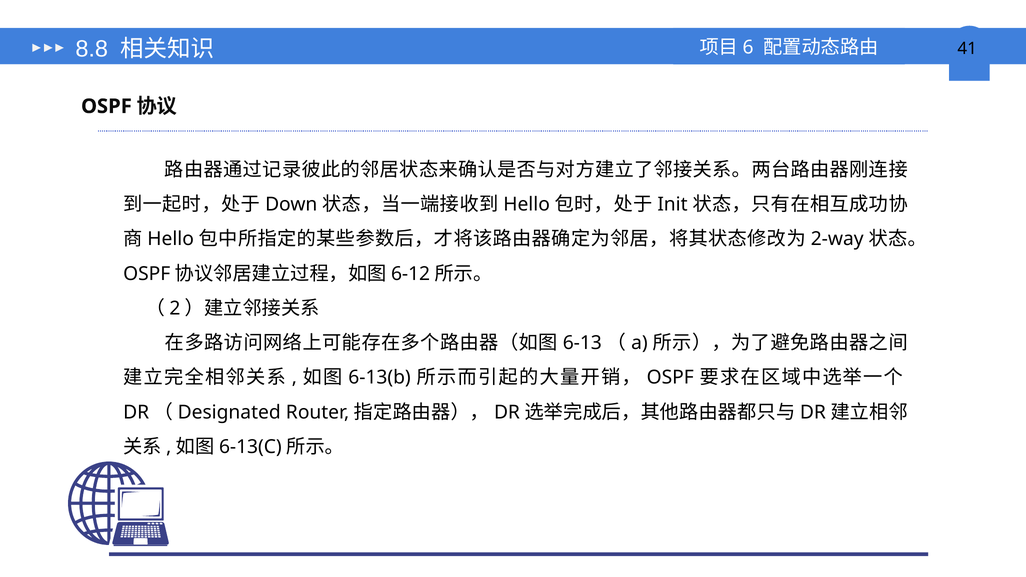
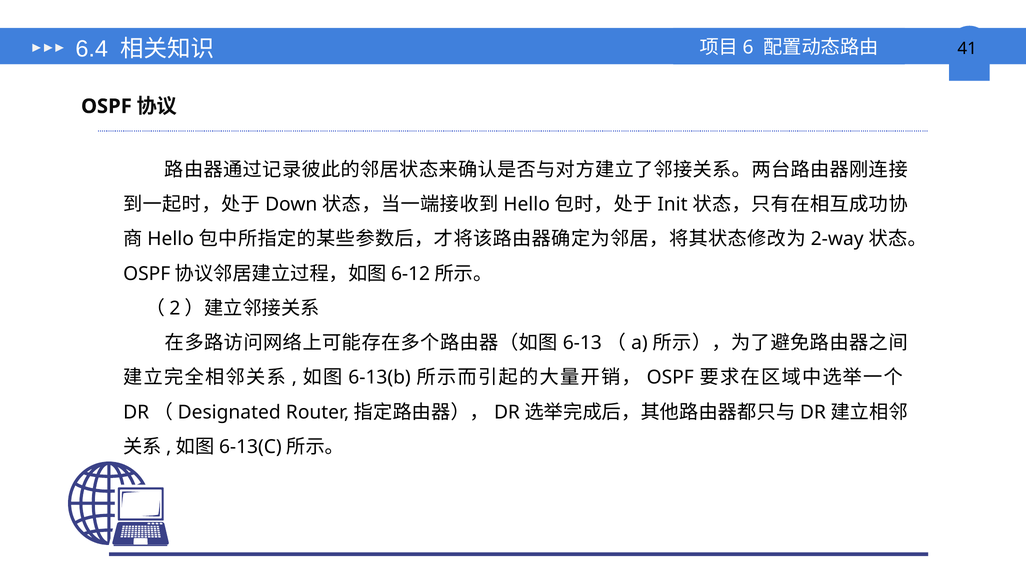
8.8: 8.8 -> 6.4
